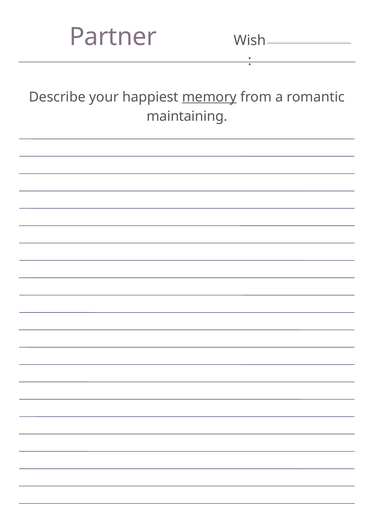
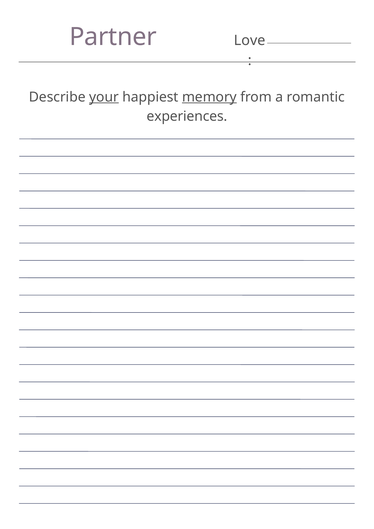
Wish: Wish -> Love
your underline: none -> present
maintaining: maintaining -> experiences
